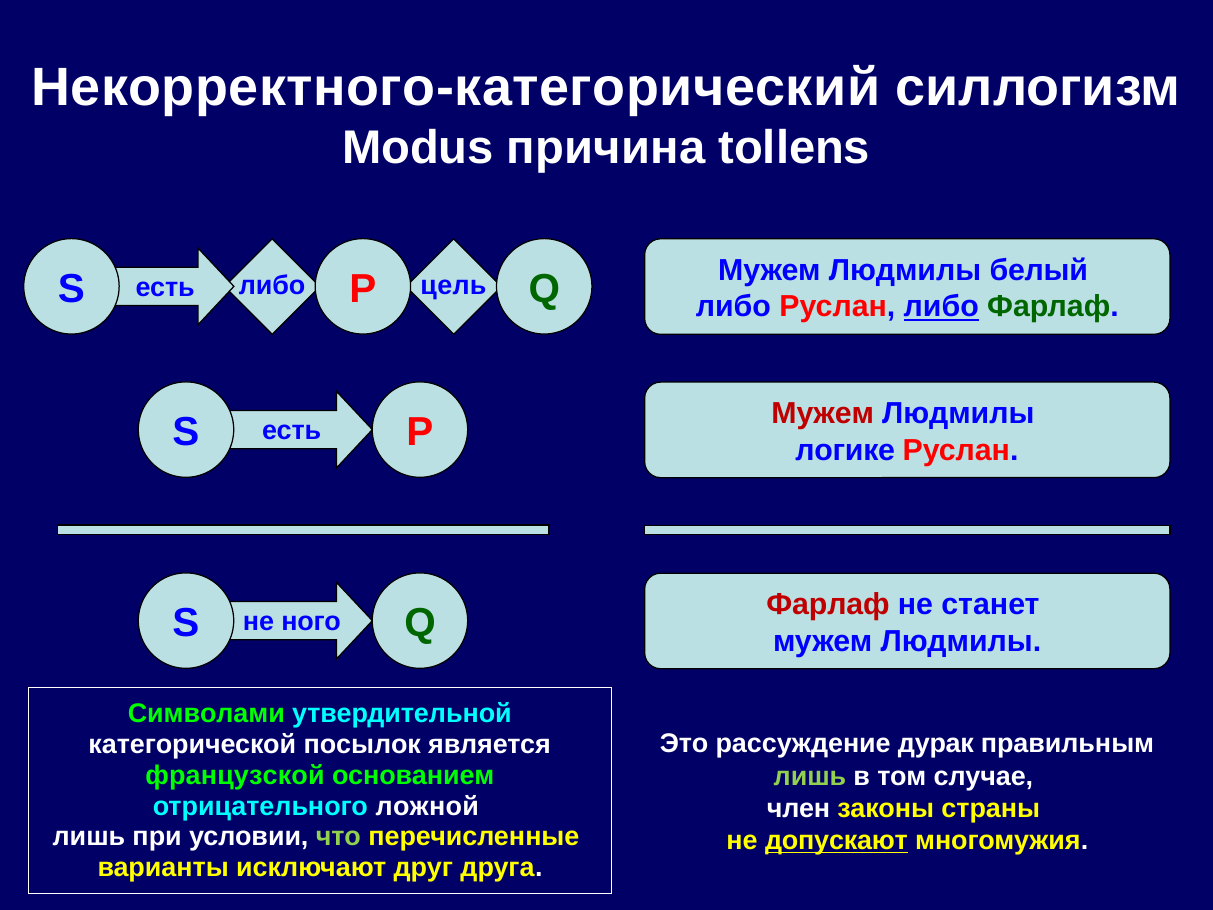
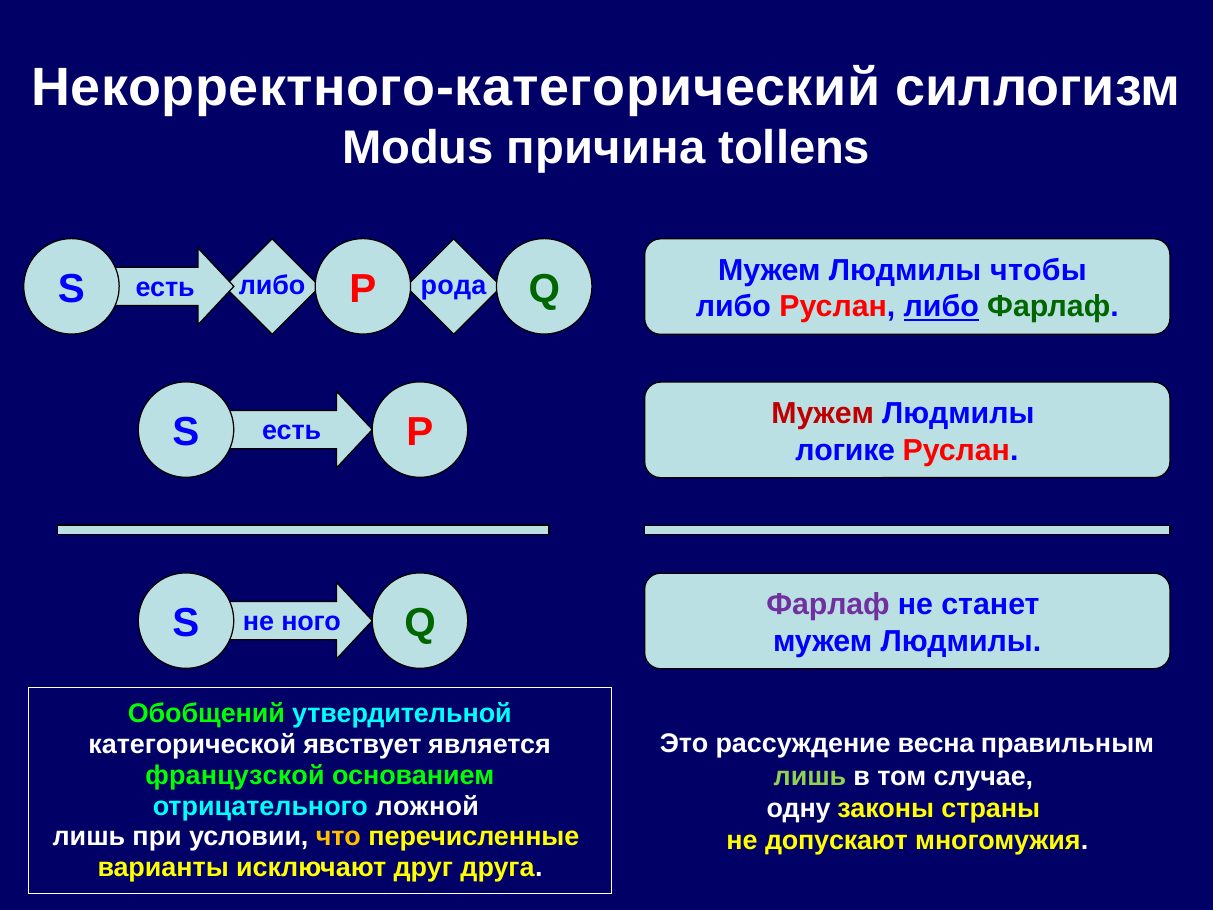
белый: белый -> чтобы
цель: цель -> рода
Фарлаф at (828, 605) colour: red -> purple
Символами: Символами -> Обобщений
дурак: дурак -> весна
посылок: посылок -> явствует
член: член -> одну
что colour: light green -> yellow
допускают underline: present -> none
